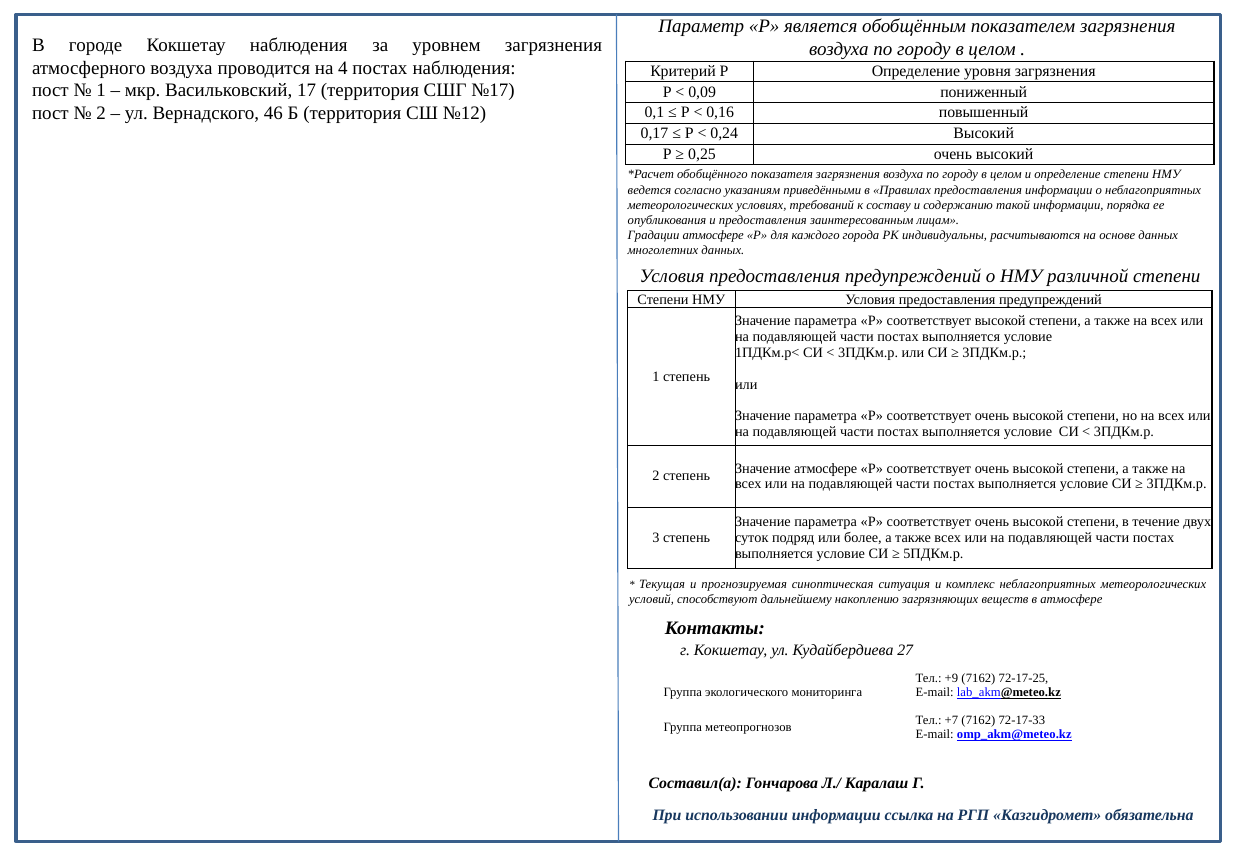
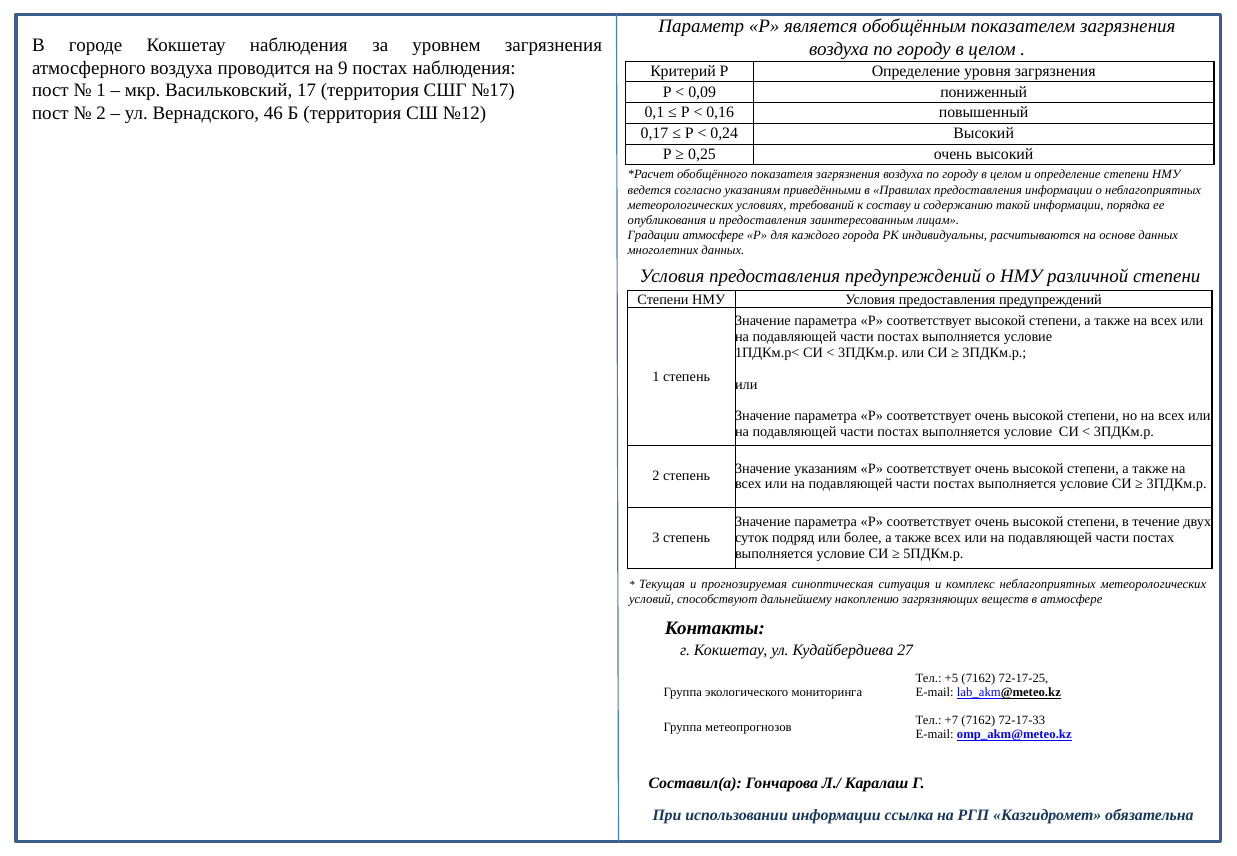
4: 4 -> 9
Значение атмосфере: атмосфере -> указаниям
+9: +9 -> +5
